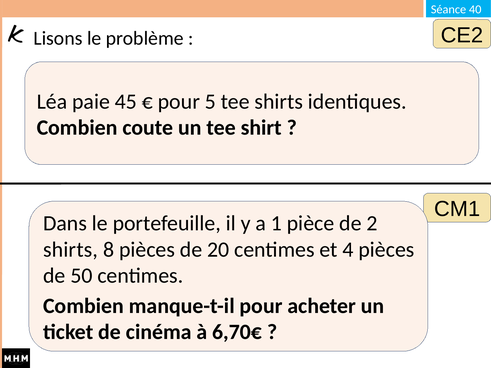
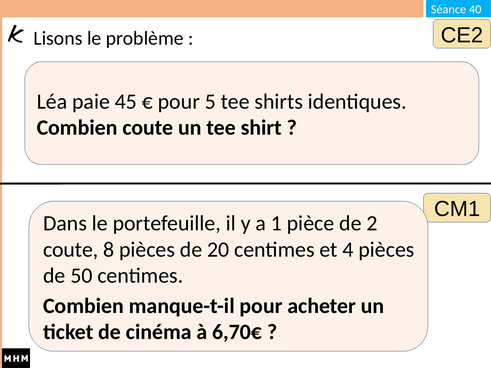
shirts at (71, 250): shirts -> coute
